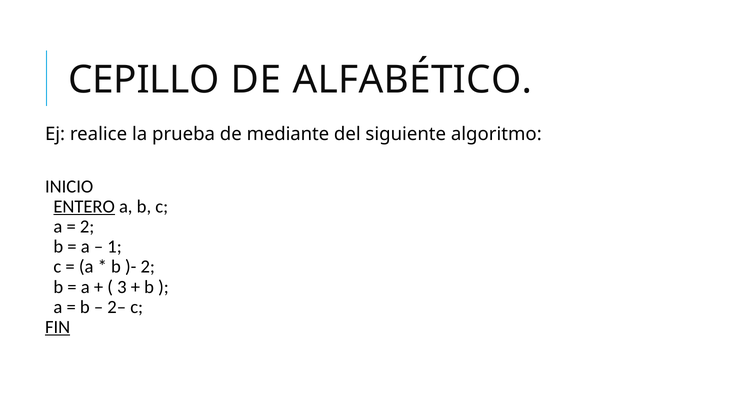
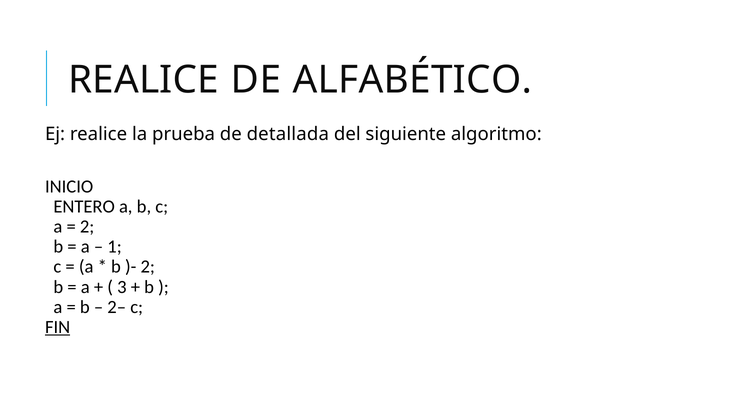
CEPILLO at (144, 80): CEPILLO -> REALICE
mediante: mediante -> detallada
ENTERO underline: present -> none
